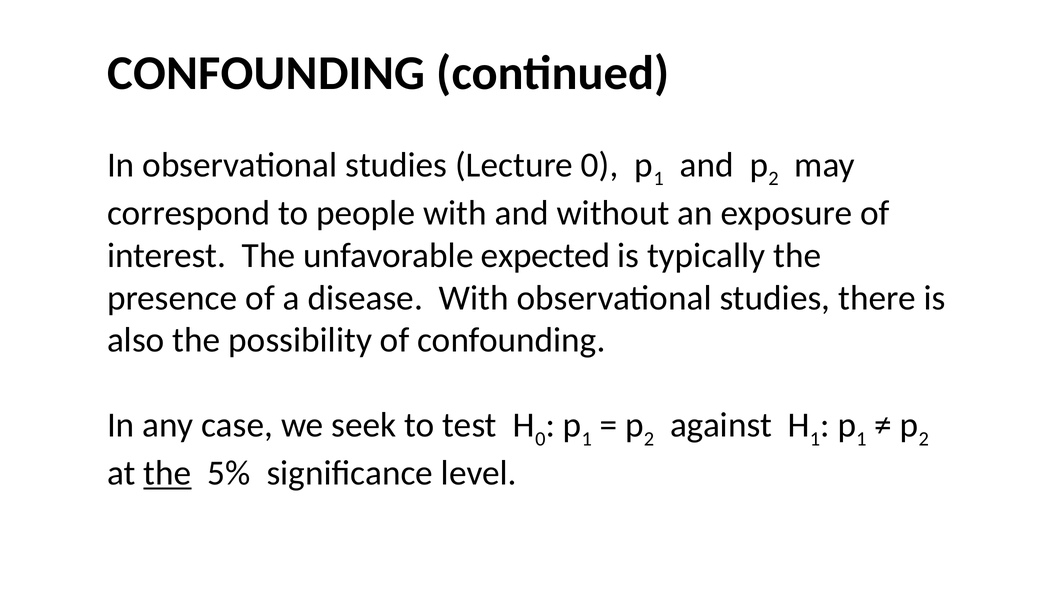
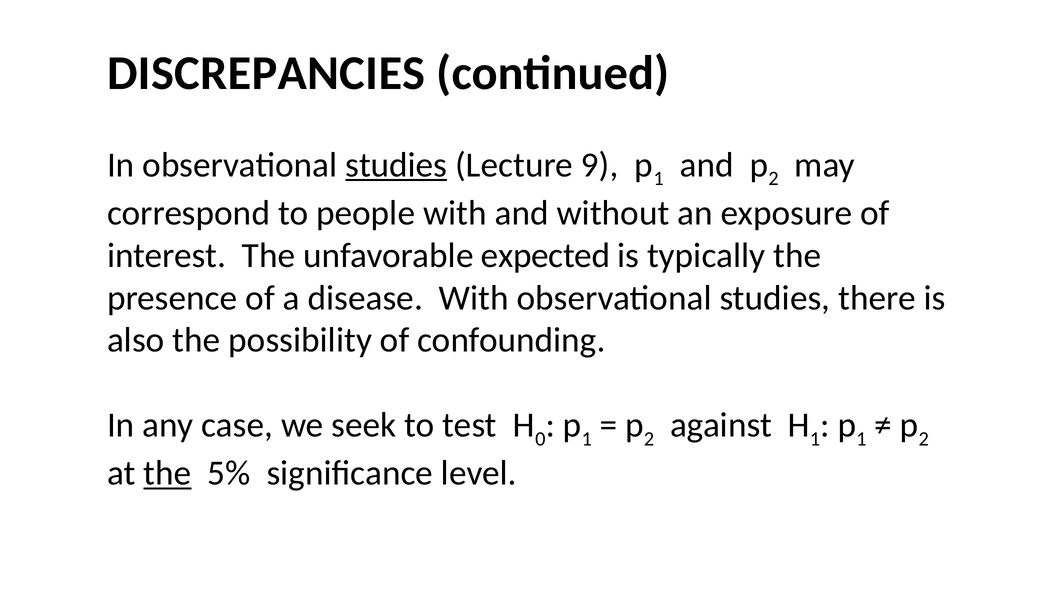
CONFOUNDING at (266, 73): CONFOUNDING -> DISCREPANCIES
studies at (396, 165) underline: none -> present
Lecture 0: 0 -> 9
